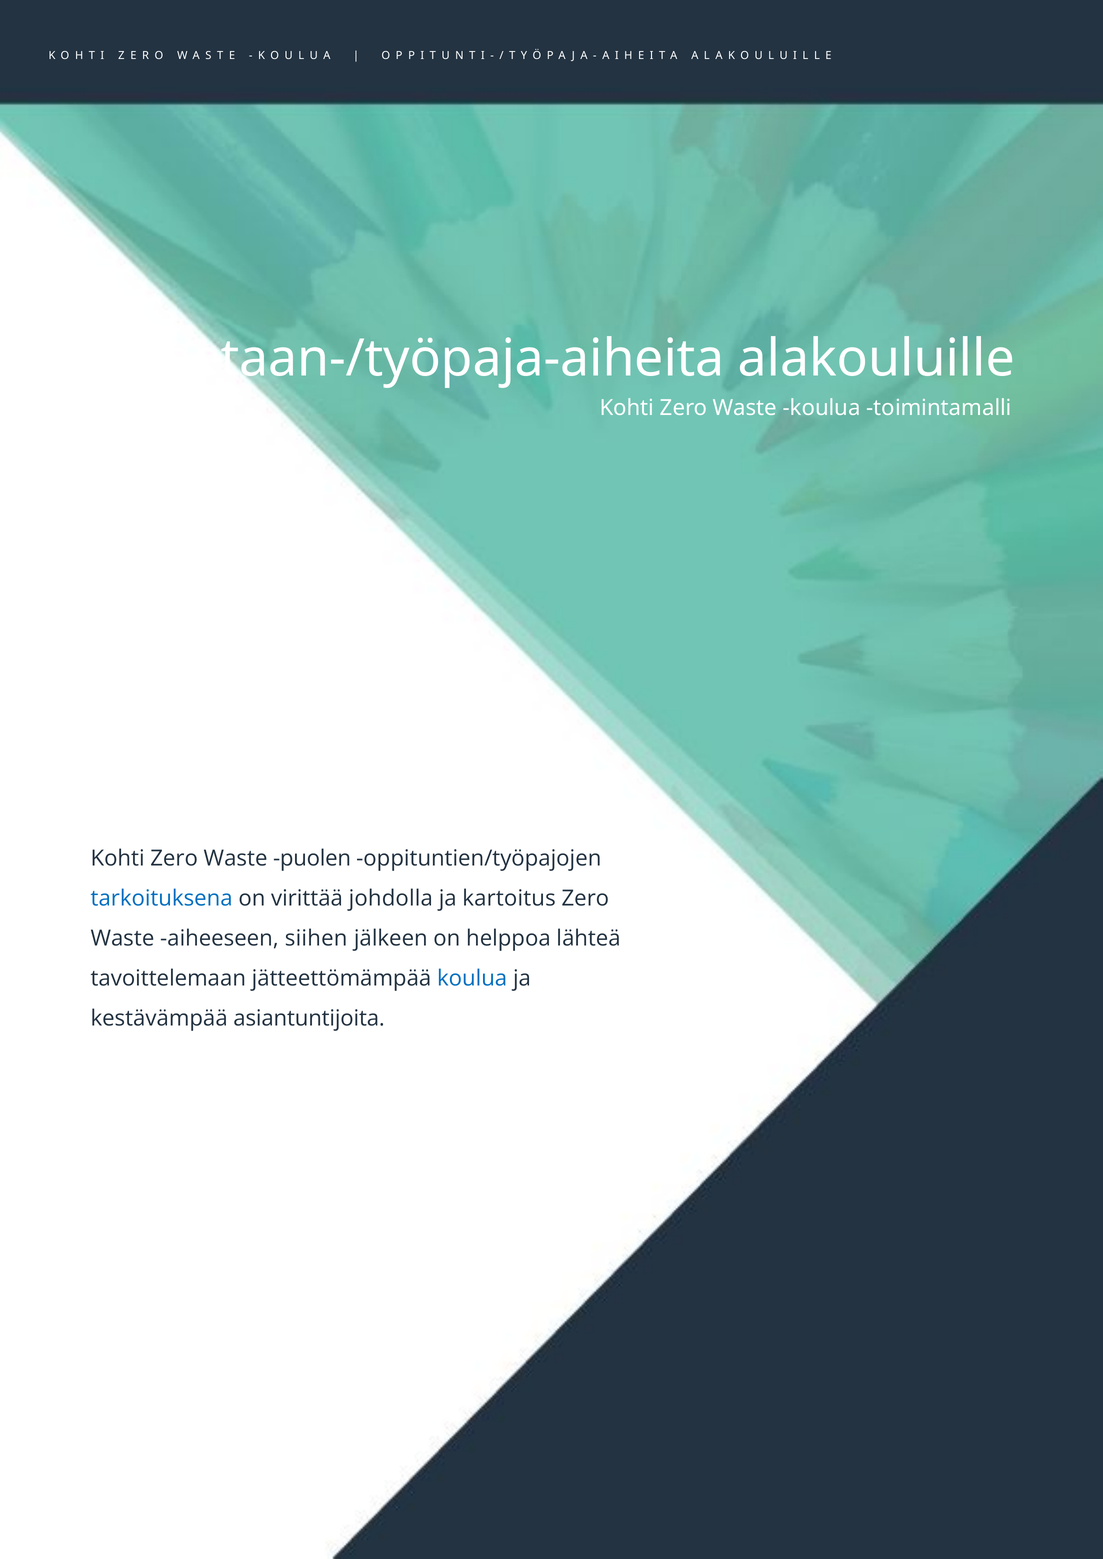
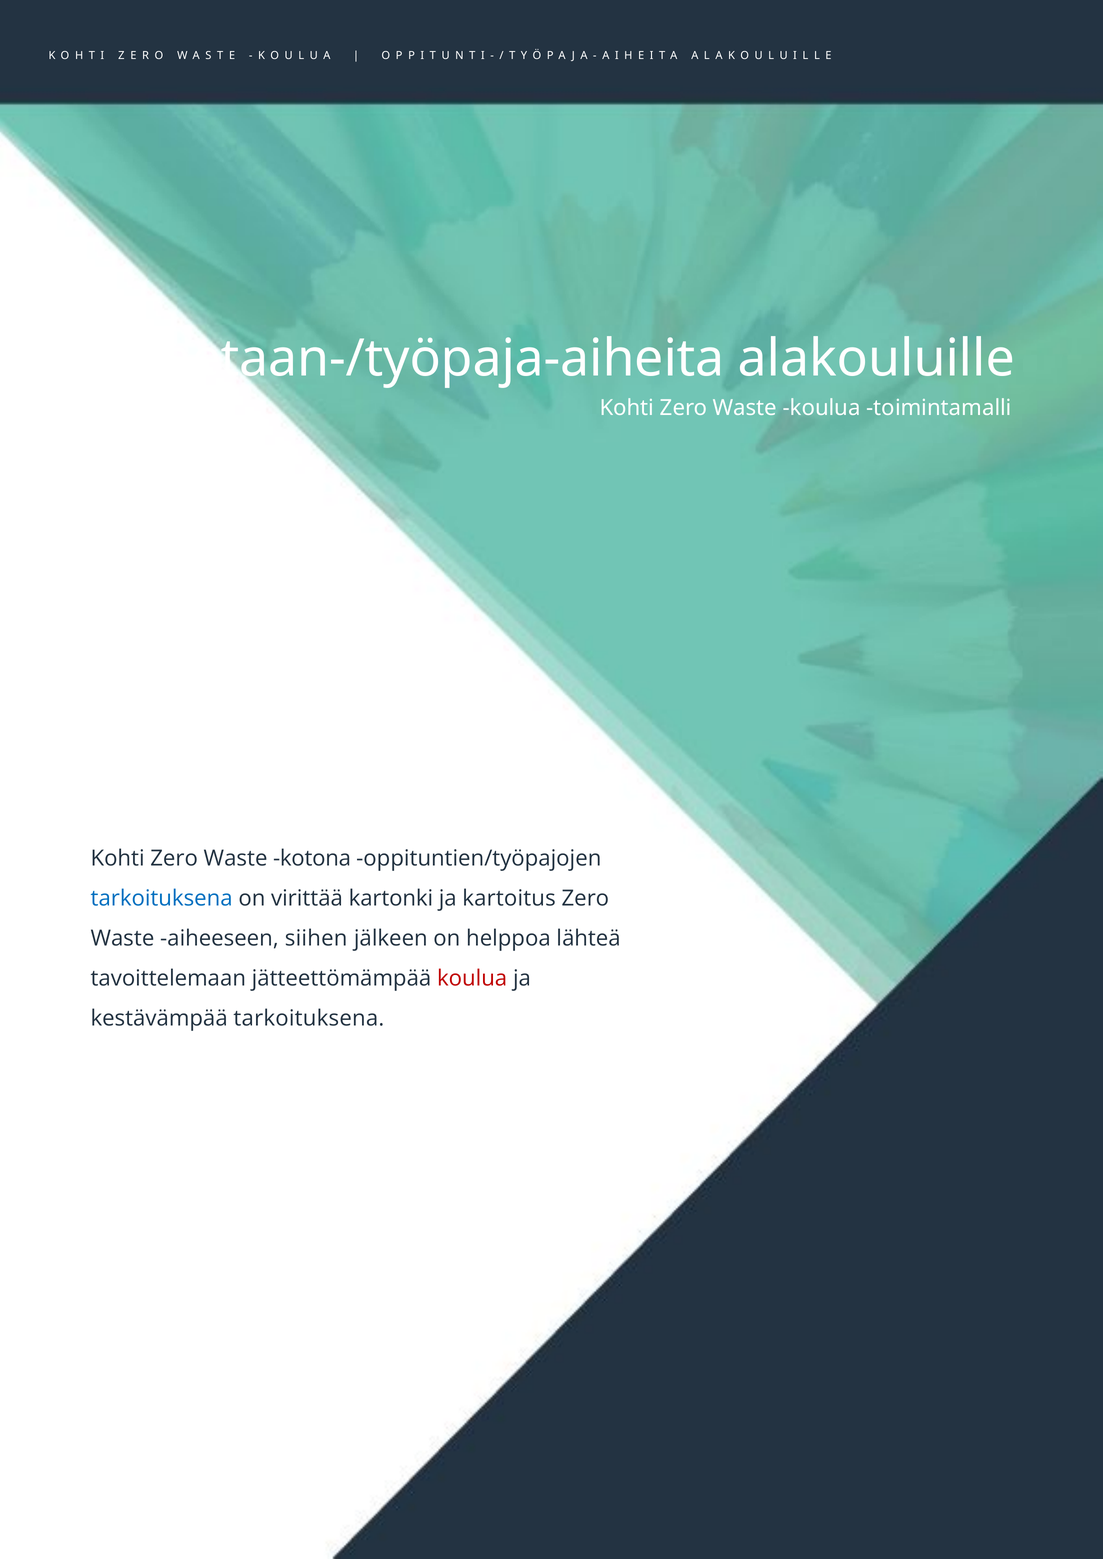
puolen: puolen -> kotona
johdolla: johdolla -> kartonki
koulua at (472, 979) colour: blue -> red
kestävämpää asiantuntijoita: asiantuntijoita -> tarkoituksena
